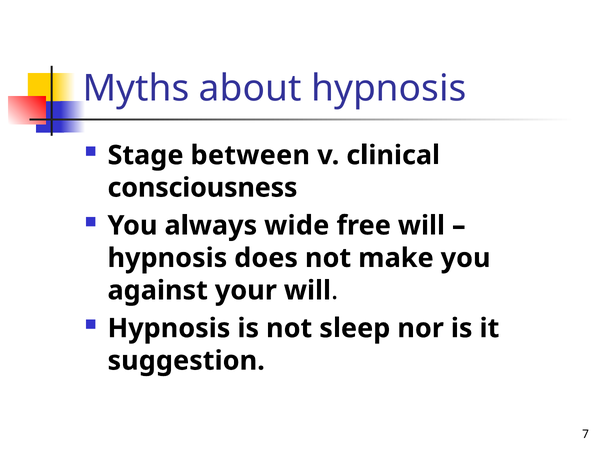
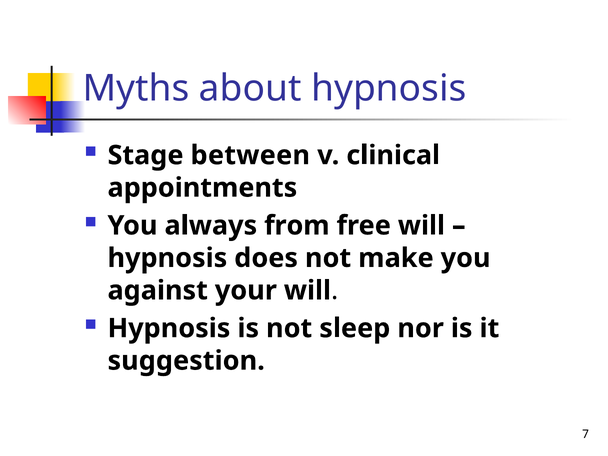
consciousness: consciousness -> appointments
wide: wide -> from
